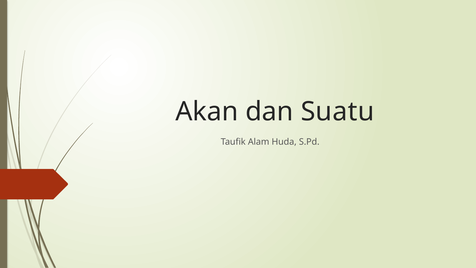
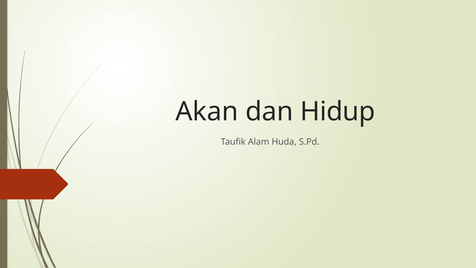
Suatu: Suatu -> Hidup
